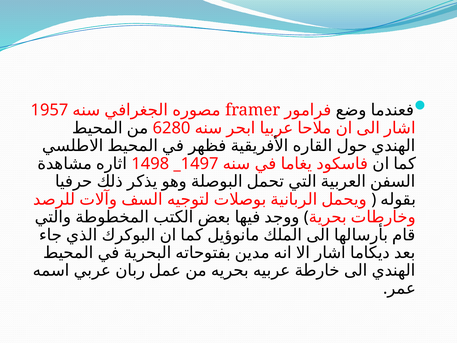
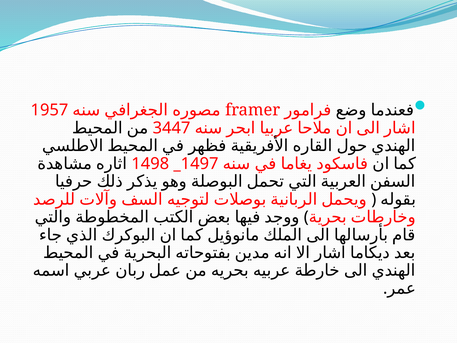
6280: 6280 -> 3447
